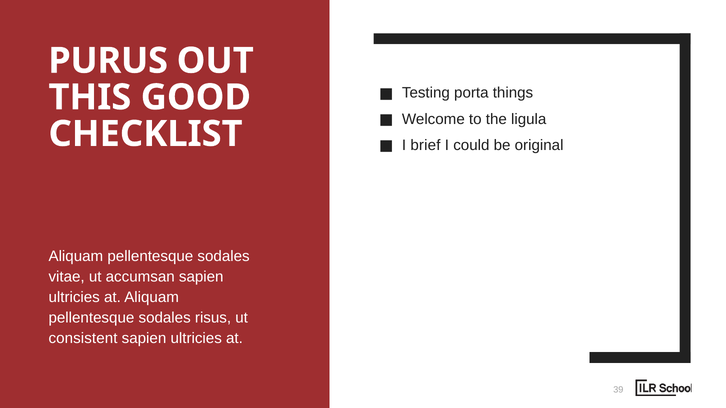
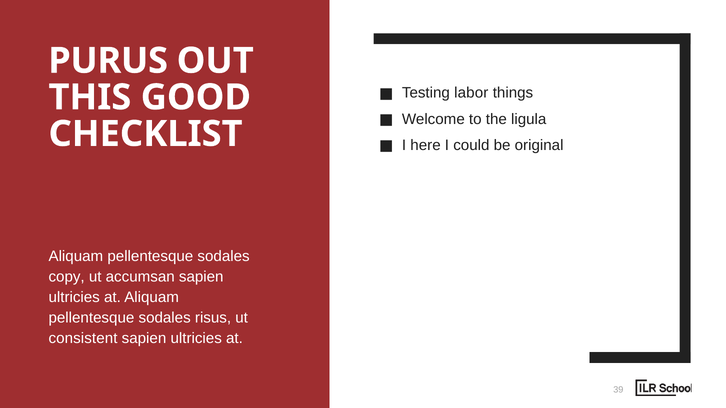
porta: porta -> labor
brief: brief -> here
vitae: vitae -> copy
